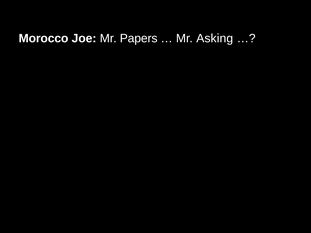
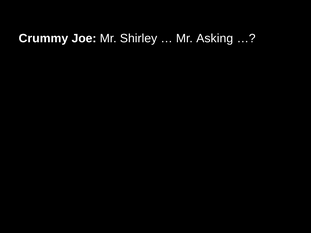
Morocco: Morocco -> Crummy
Papers: Papers -> Shirley
